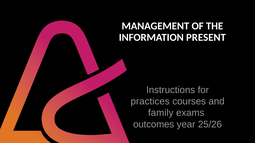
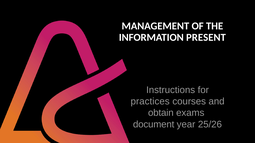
family: family -> obtain
outcomes: outcomes -> document
